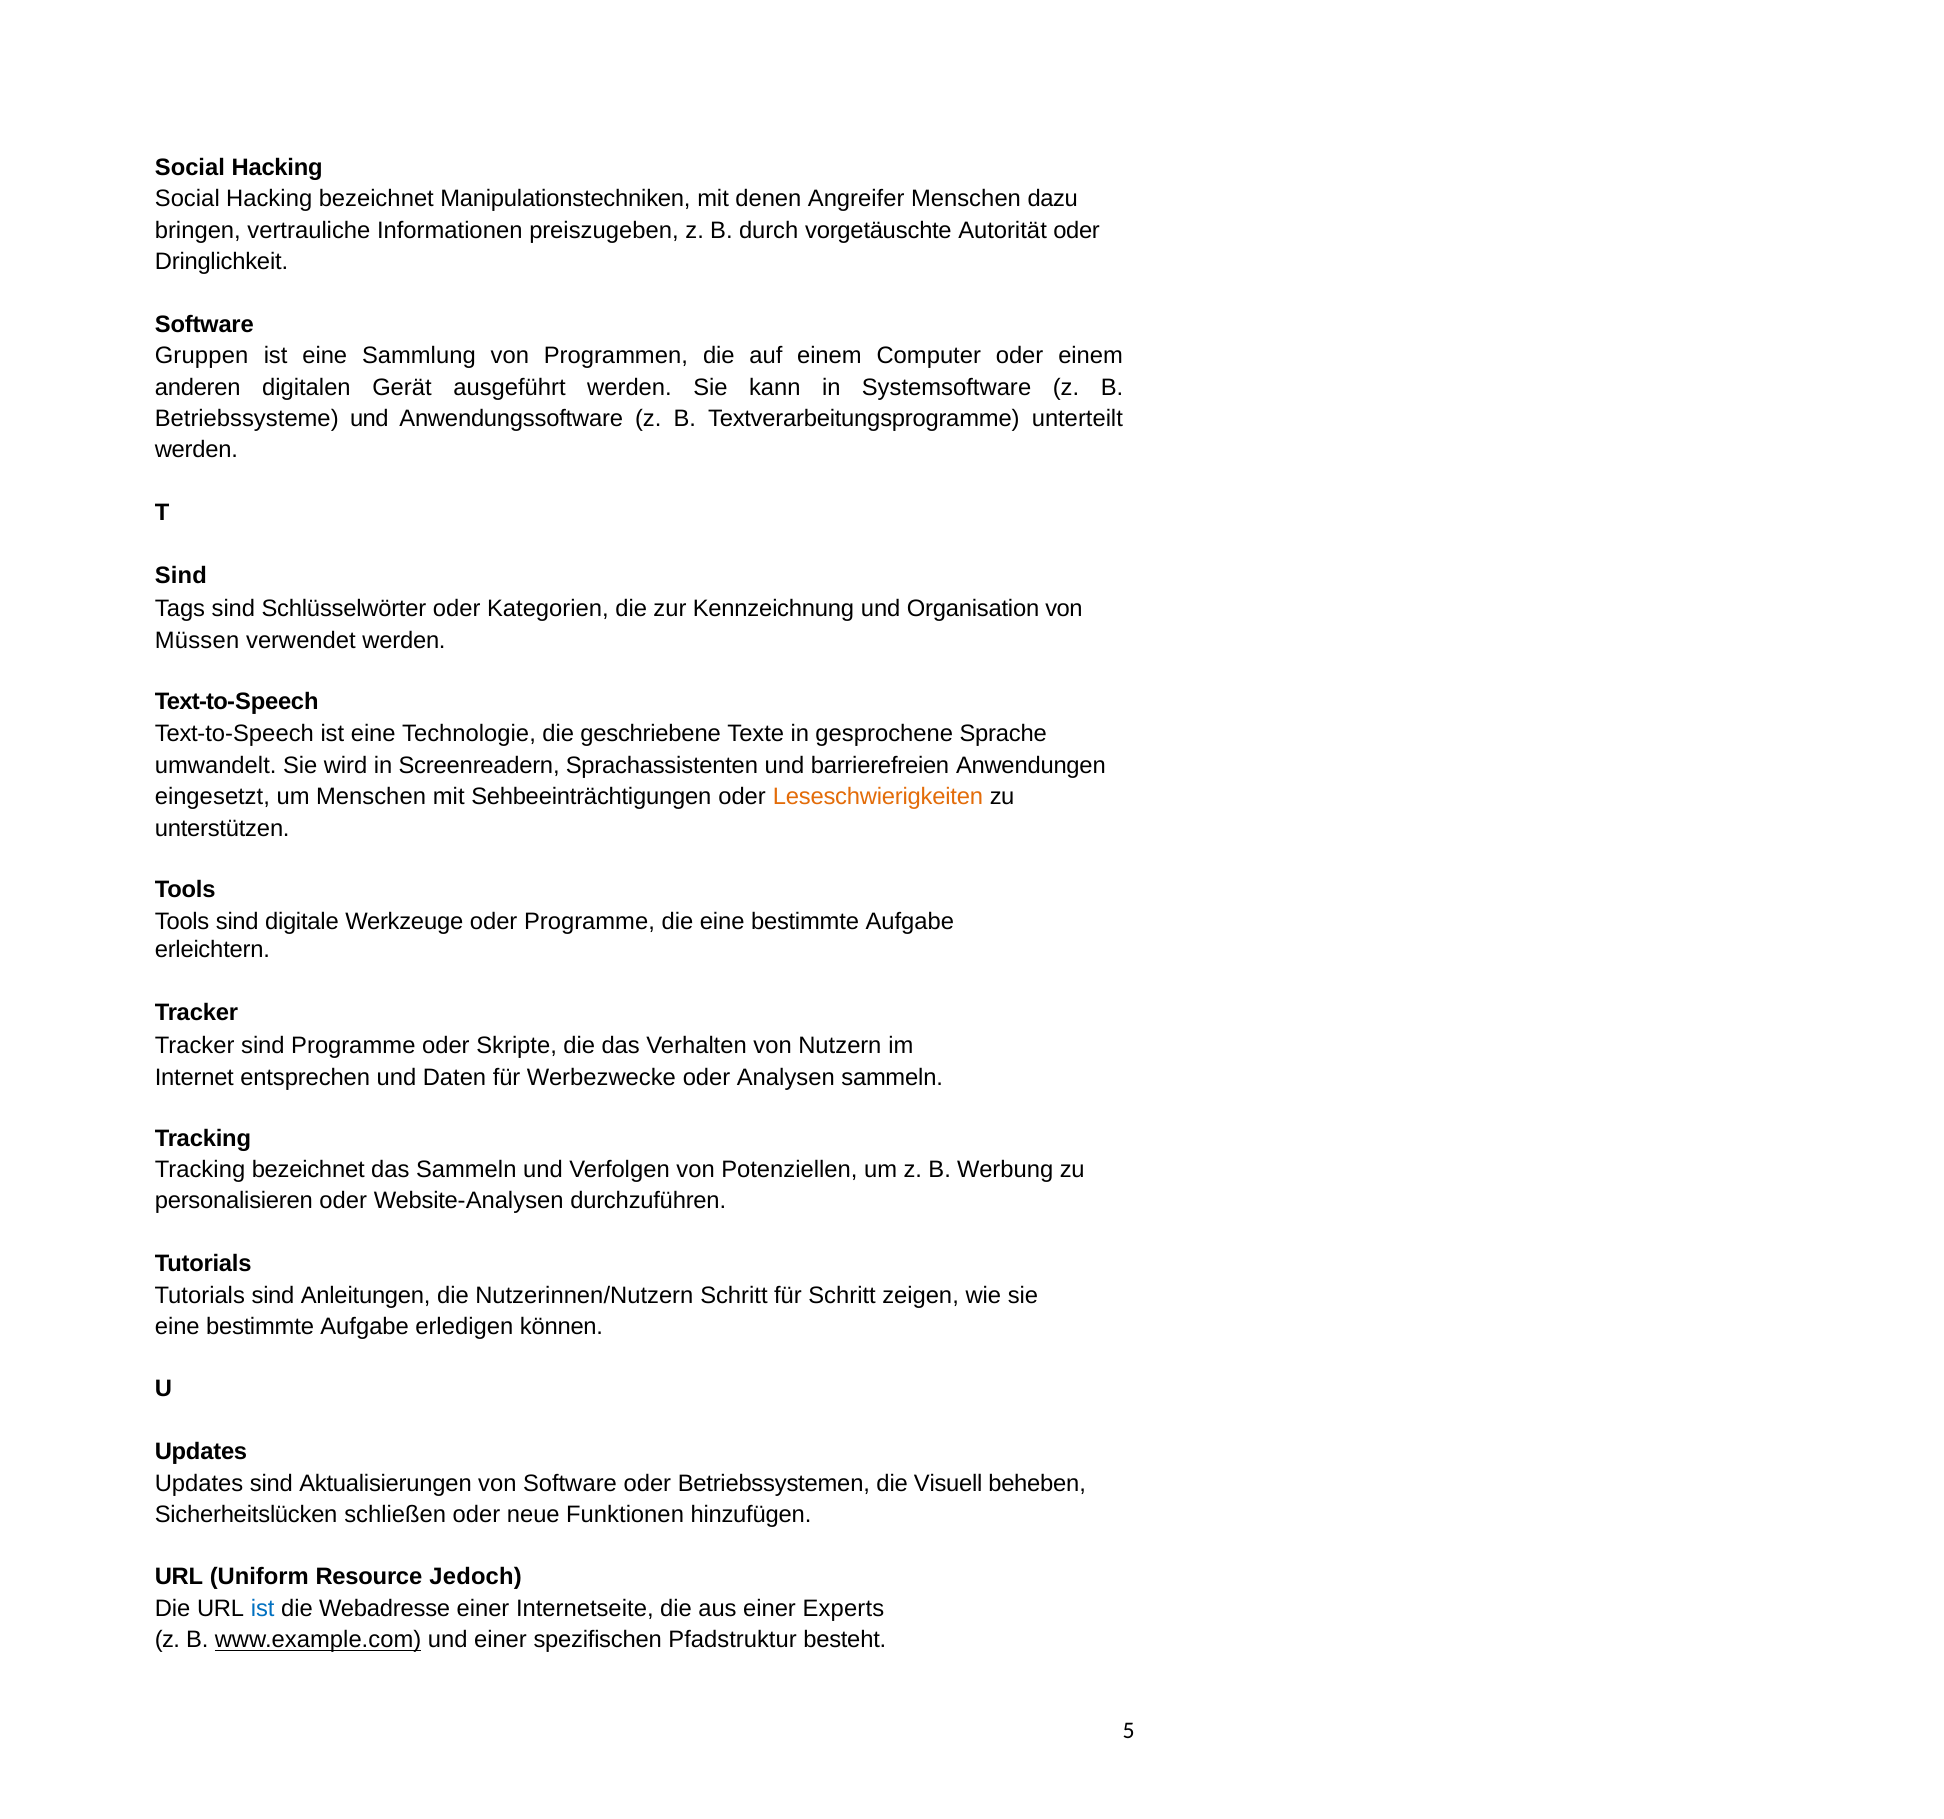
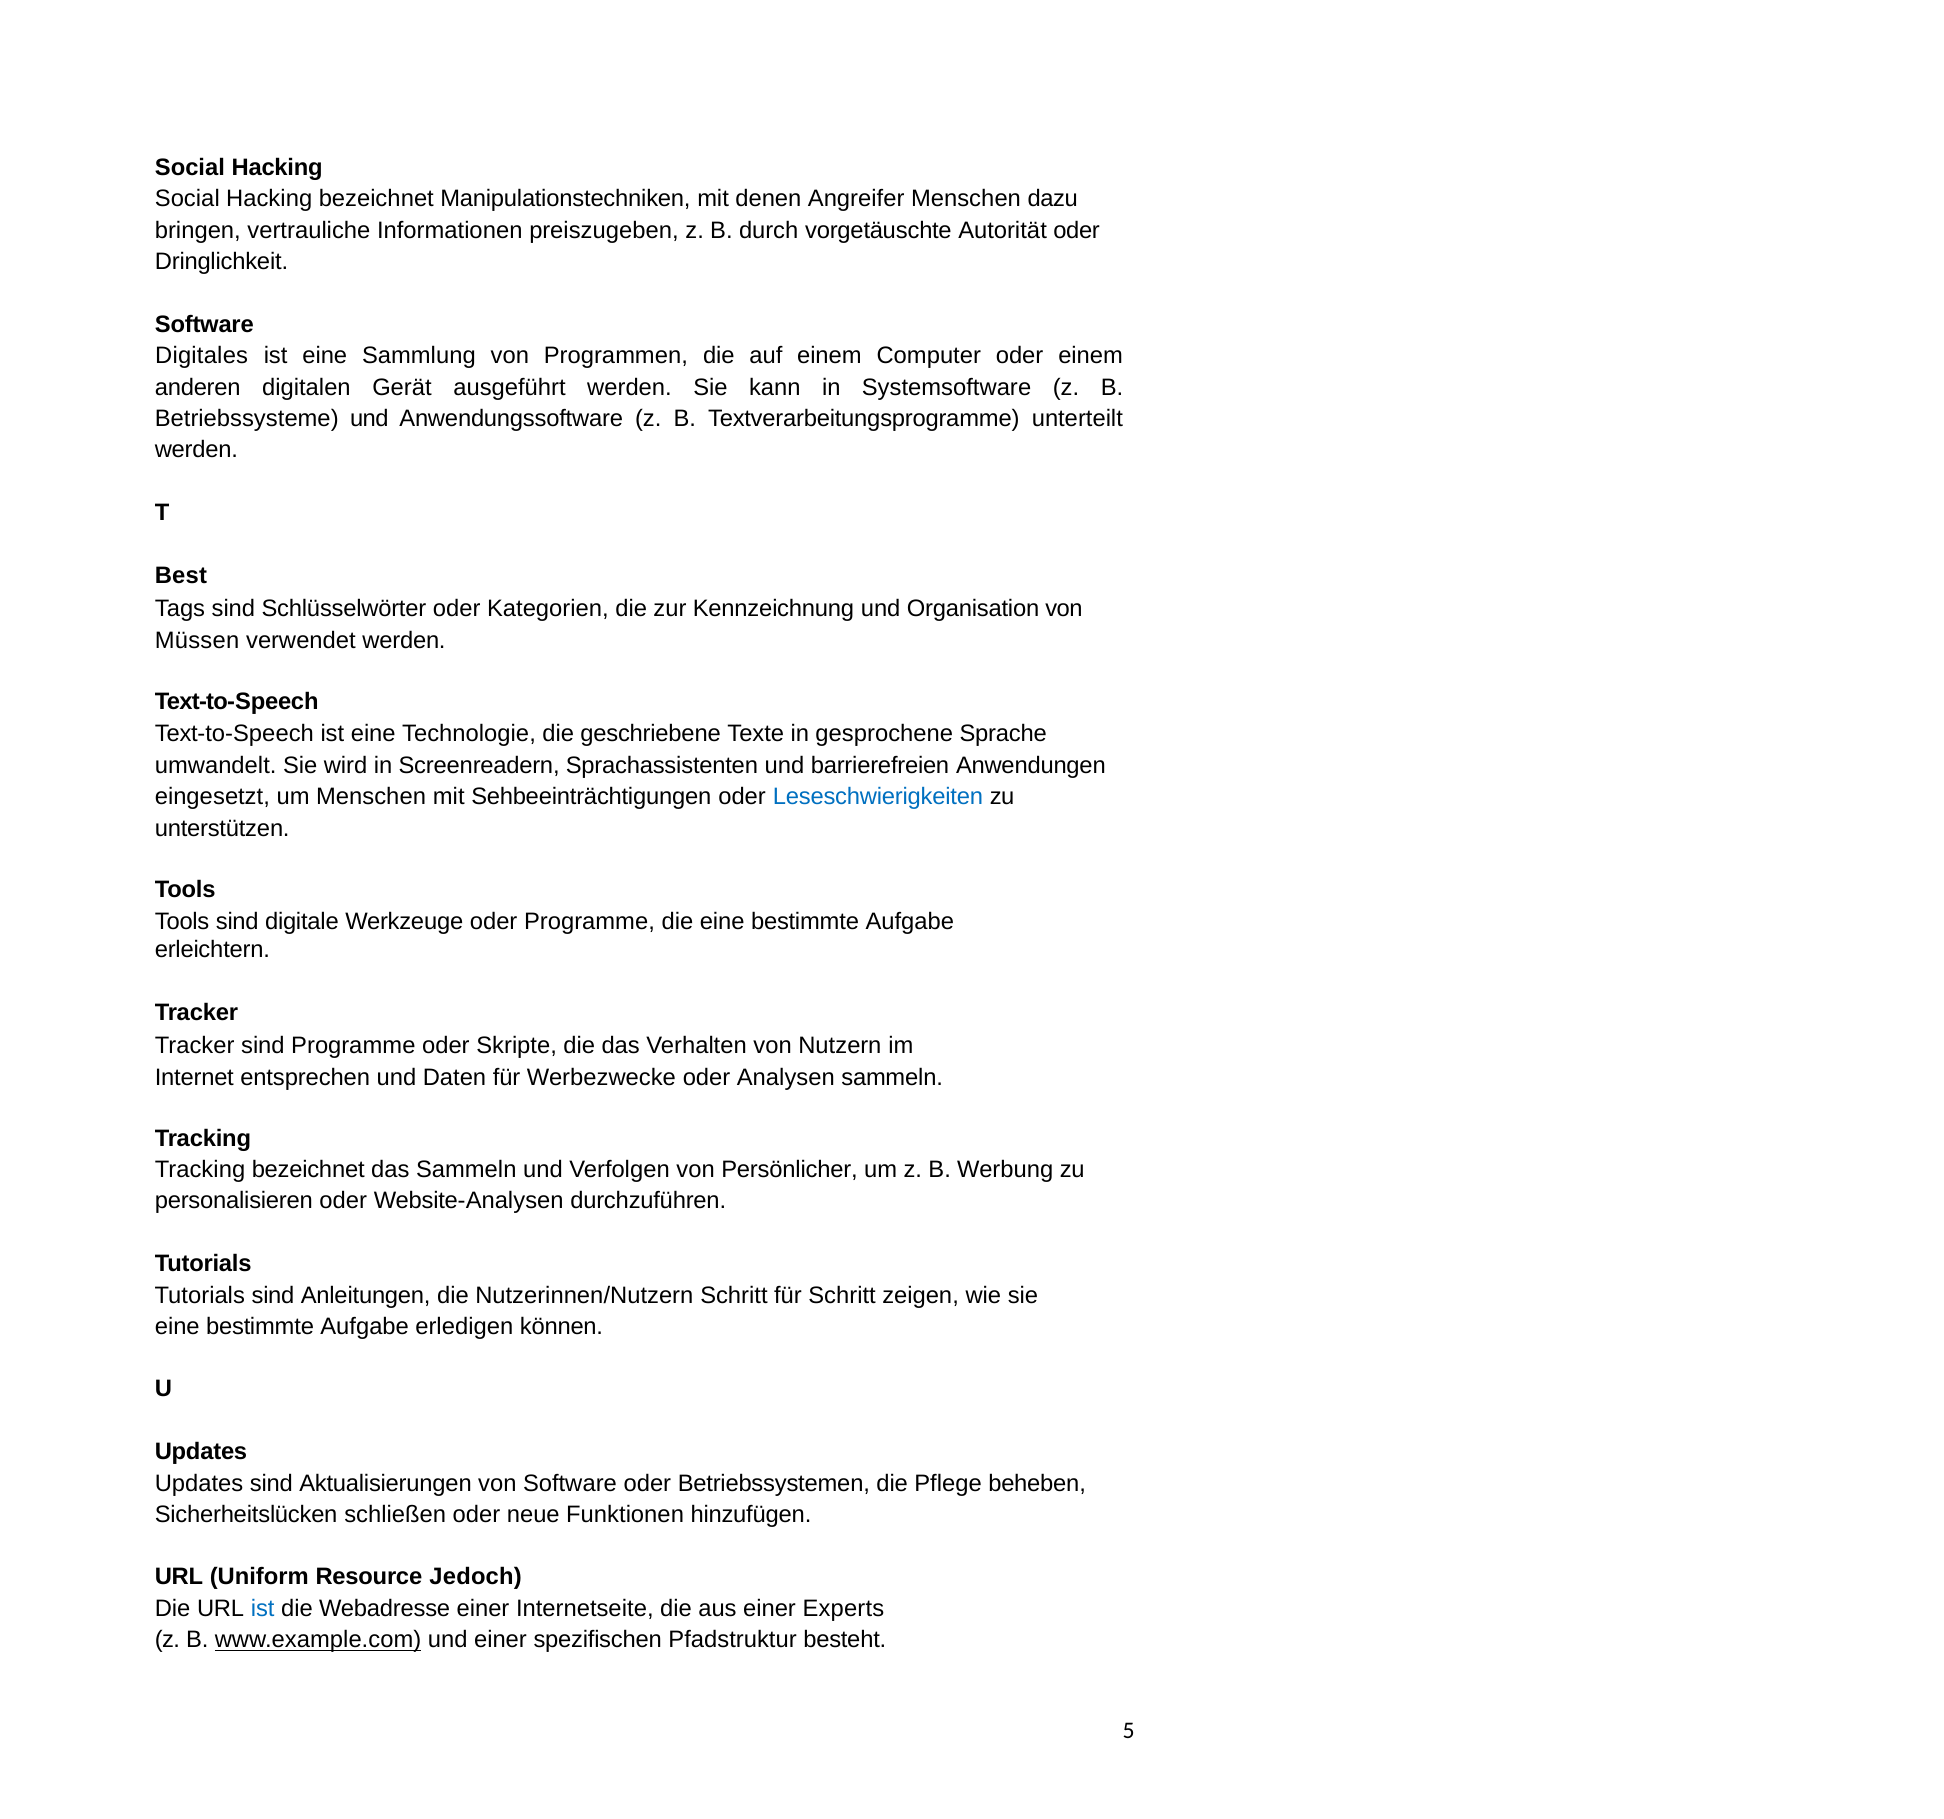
Gruppen: Gruppen -> Digitales
Sind at (181, 576): Sind -> Best
Leseschwierigkeiten colour: orange -> blue
Potenziellen: Potenziellen -> Persönlicher
Visuell: Visuell -> Pflege
